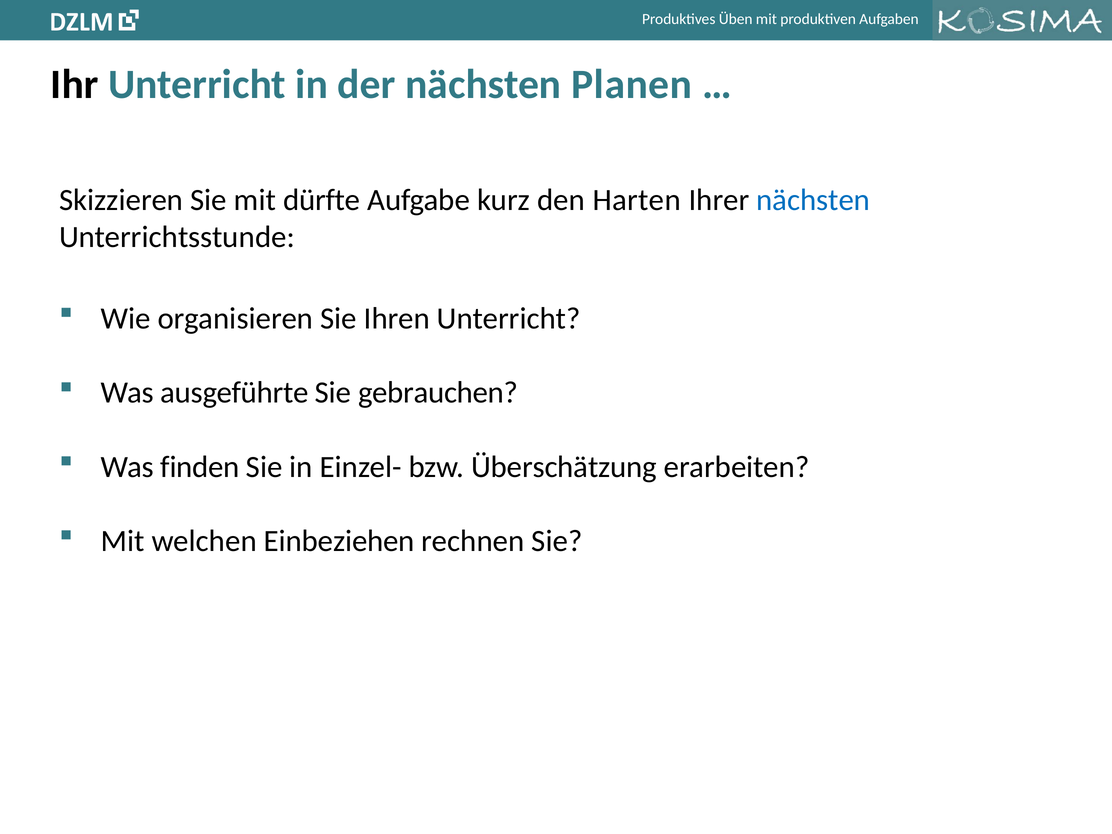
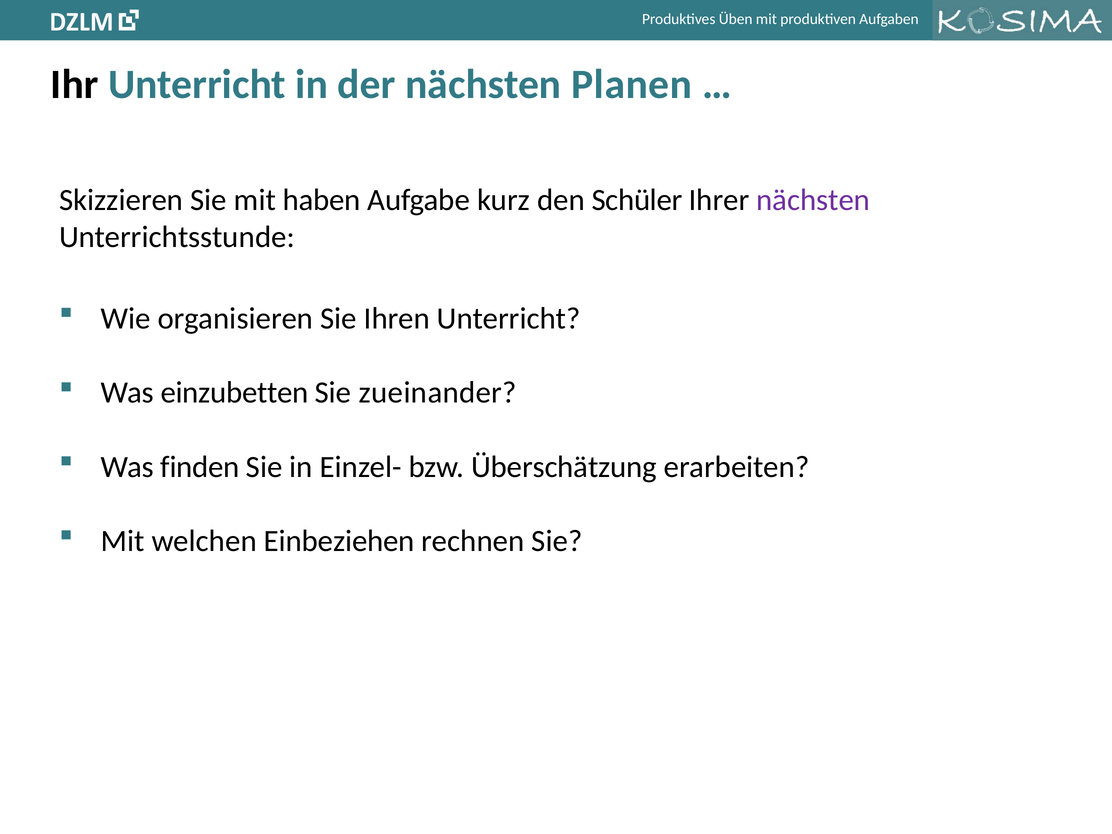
dürfte: dürfte -> haben
Harten: Harten -> Schüler
nächsten at (813, 200) colour: blue -> purple
ausgeführte: ausgeführte -> einzubetten
gebrauchen: gebrauchen -> zueinander
